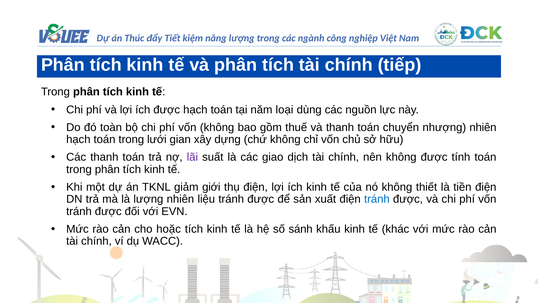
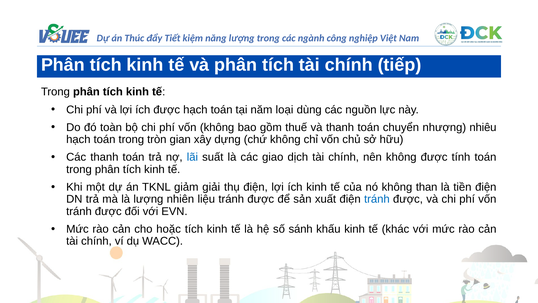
nhượng nhiên: nhiên -> nhiêu
lưới: lưới -> tròn
lãi colour: purple -> blue
giới: giới -> giải
thiết: thiết -> than
